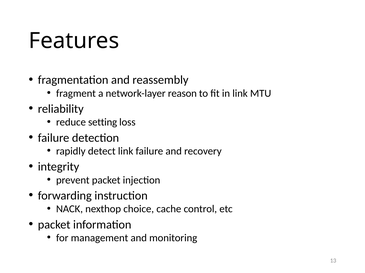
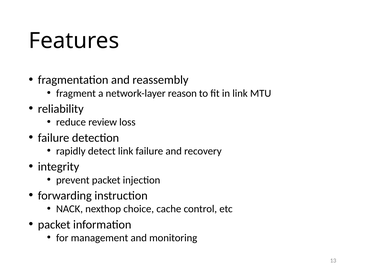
setting: setting -> review
